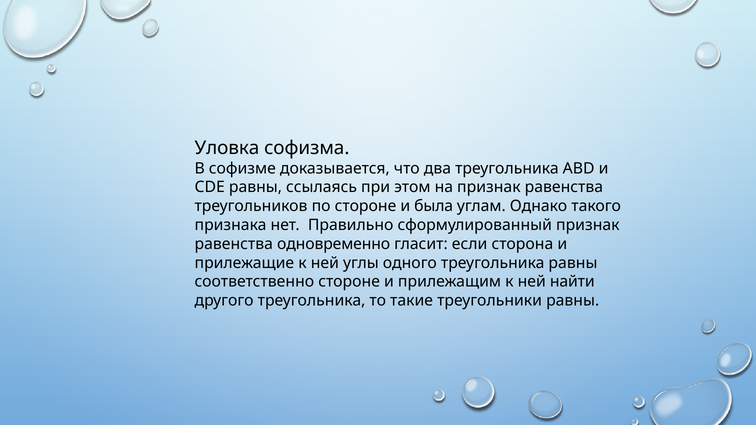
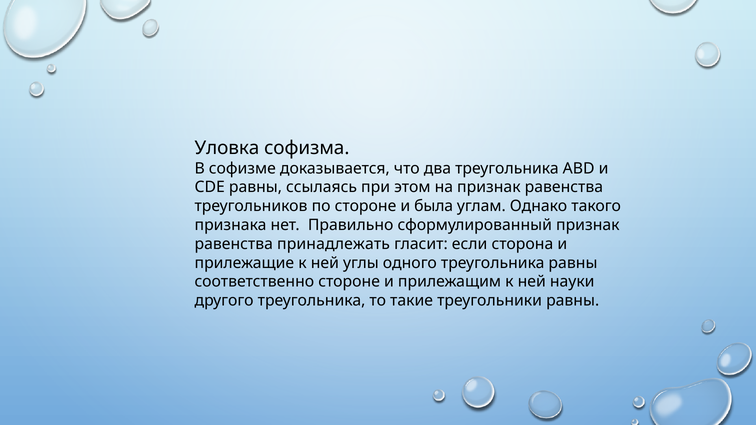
одновременно: одновременно -> принадлежать
найти: найти -> науки
